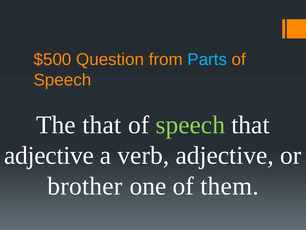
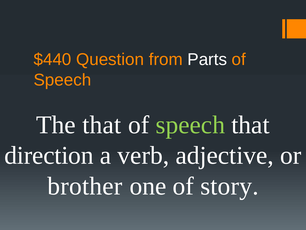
$500: $500 -> $440
Parts colour: light blue -> white
adjective at (49, 155): adjective -> direction
them: them -> story
